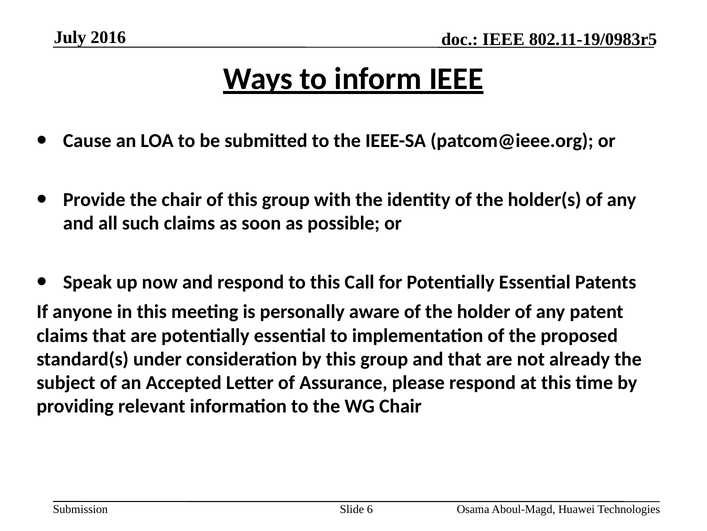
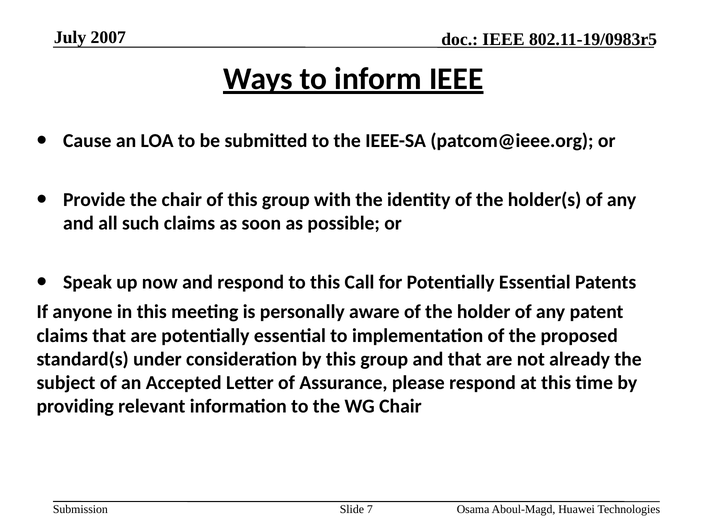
2016: 2016 -> 2007
6: 6 -> 7
